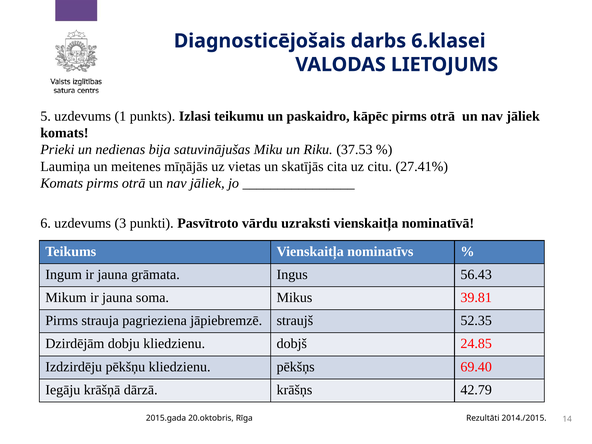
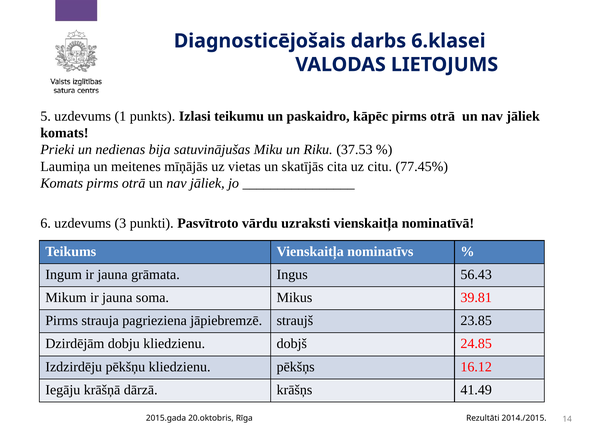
27.41%: 27.41% -> 77.45%
52.35: 52.35 -> 23.85
69.40: 69.40 -> 16.12
42.79: 42.79 -> 41.49
